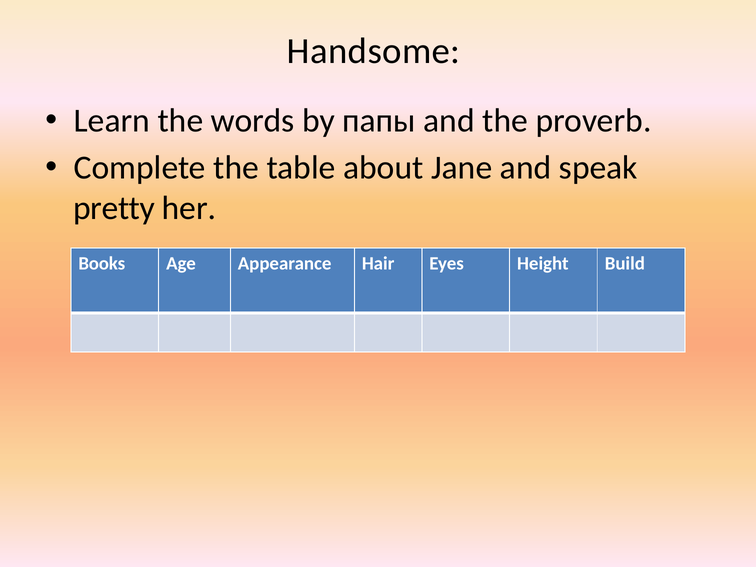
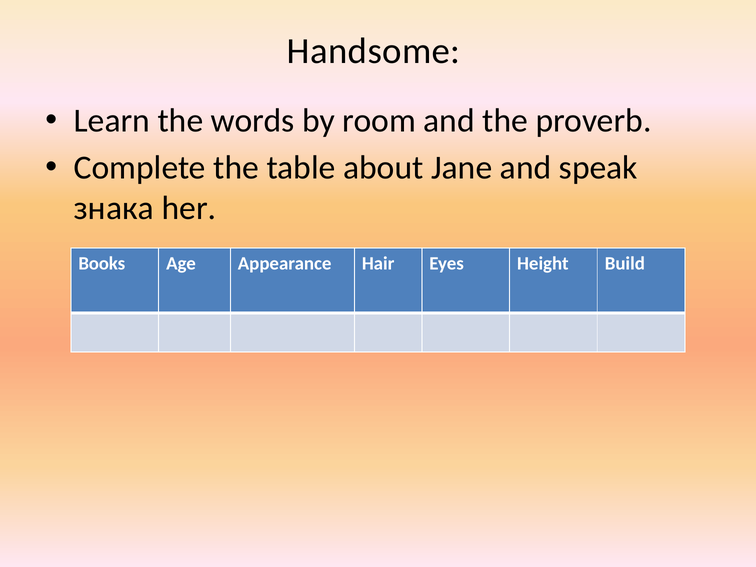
папы: папы -> room
pretty: pretty -> знака
